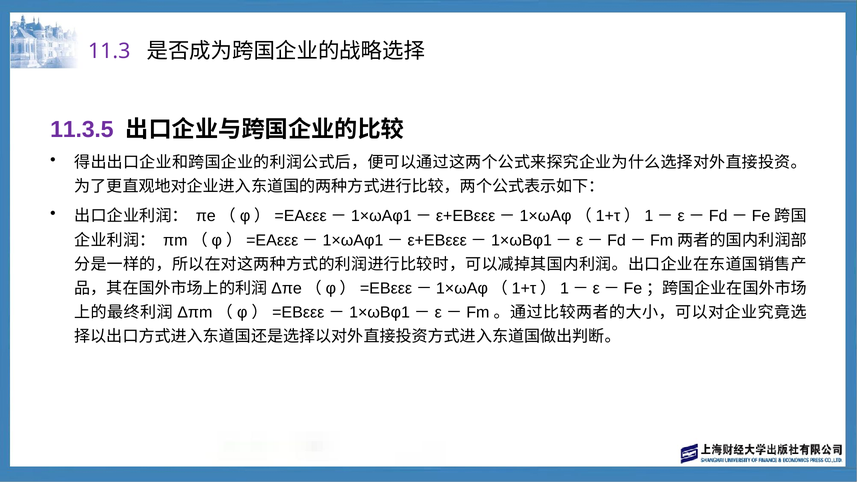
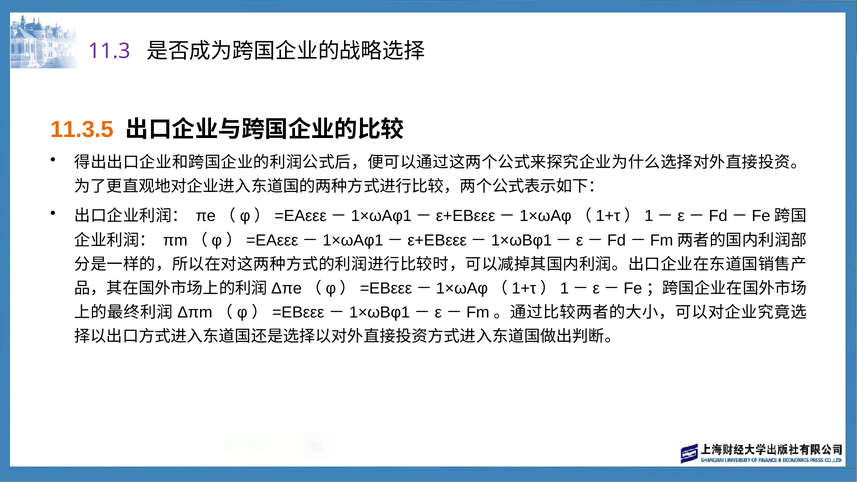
11.3.5 colour: purple -> orange
